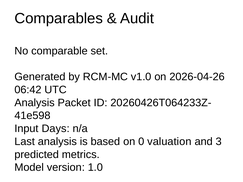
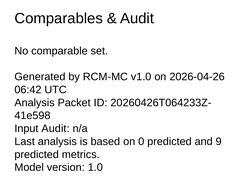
Input Days: Days -> Audit
0 valuation: valuation -> predicted
3: 3 -> 9
